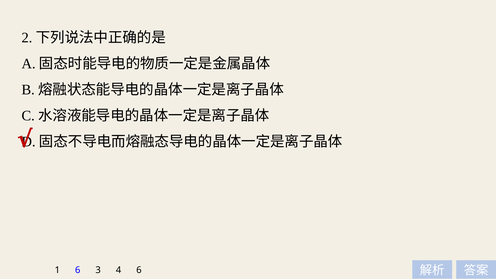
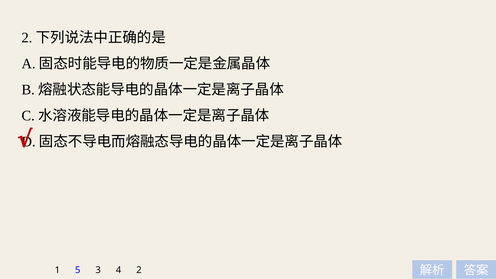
1 6: 6 -> 5
4 6: 6 -> 2
